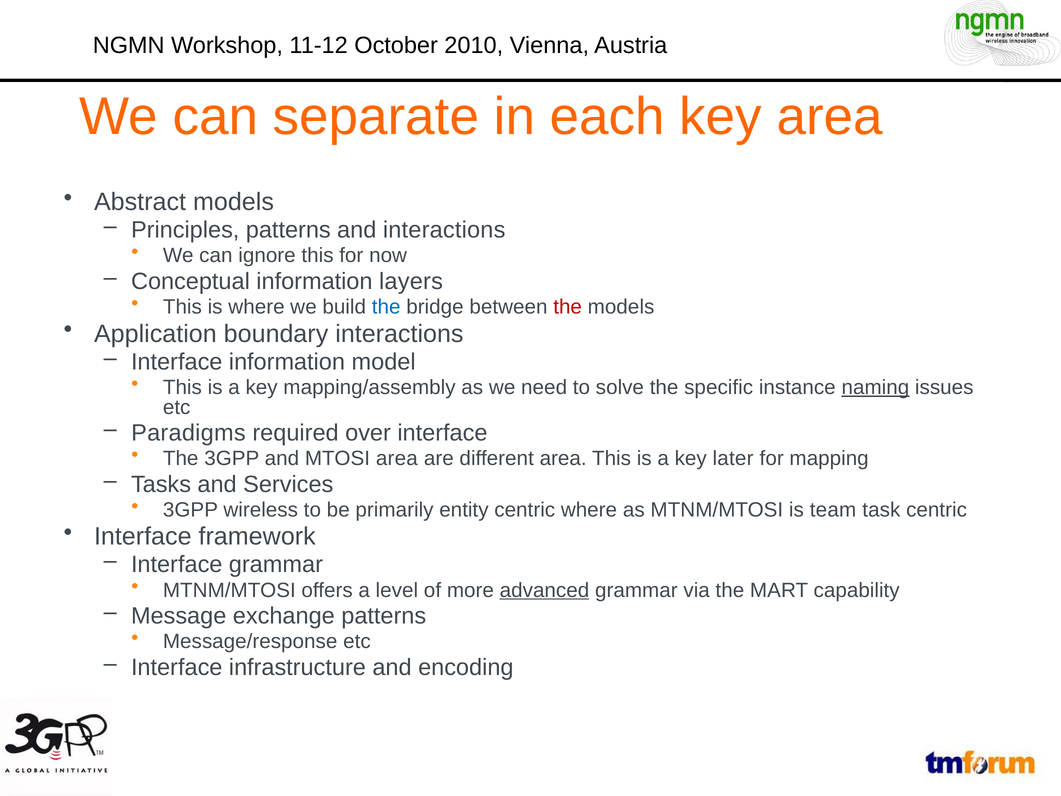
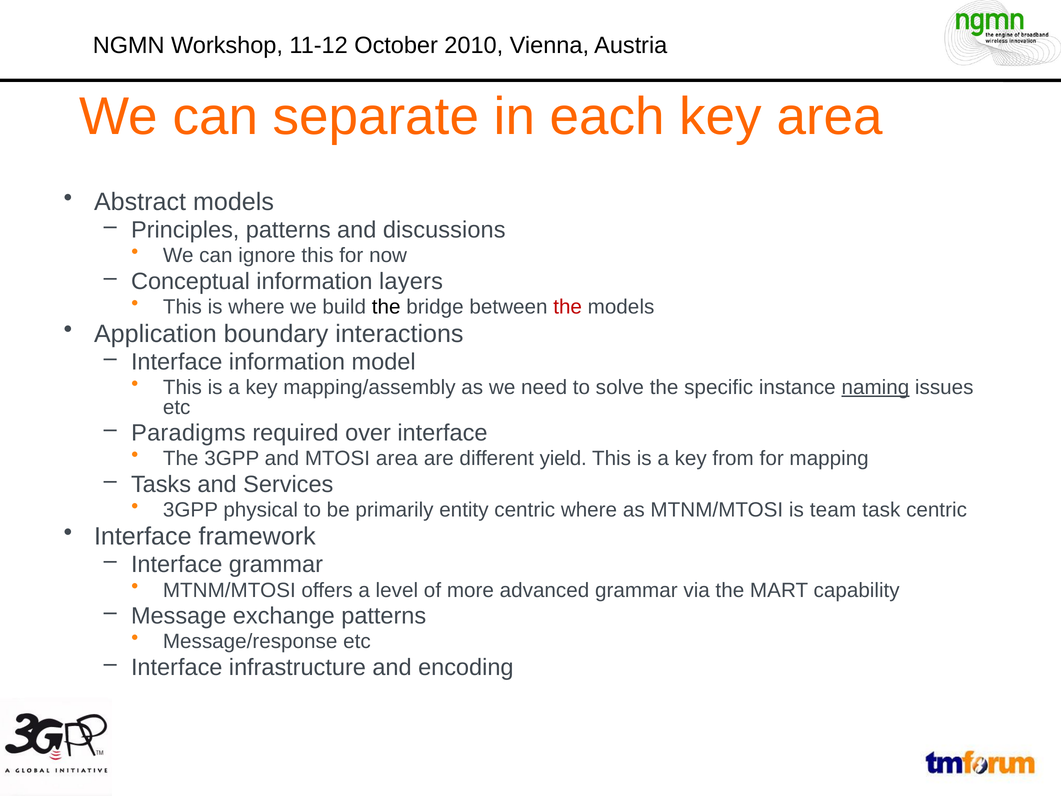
and interactions: interactions -> discussions
the at (386, 307) colour: blue -> black
different area: area -> yield
later: later -> from
wireless: wireless -> physical
advanced underline: present -> none
